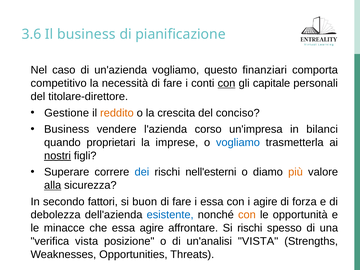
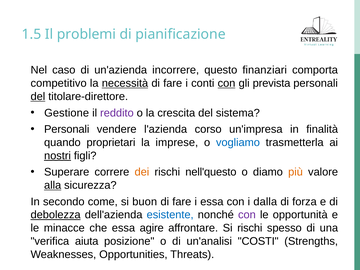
3.6: 3.6 -> 1.5
Il business: business -> problemi
un'azienda vogliamo: vogliamo -> incorrere
necessità underline: none -> present
capitale: capitale -> prevista
del at (38, 96) underline: none -> present
reddito colour: orange -> purple
conciso: conciso -> sistema
Business at (67, 129): Business -> Personali
bilanci: bilanci -> finalità
dei colour: blue -> orange
nell'esterni: nell'esterni -> nell'questo
fattori: fattori -> come
i agire: agire -> dalla
debolezza underline: none -> present
con at (247, 215) colour: orange -> purple
verifica vista: vista -> aiuta
un'analisi VISTA: VISTA -> COSTI
